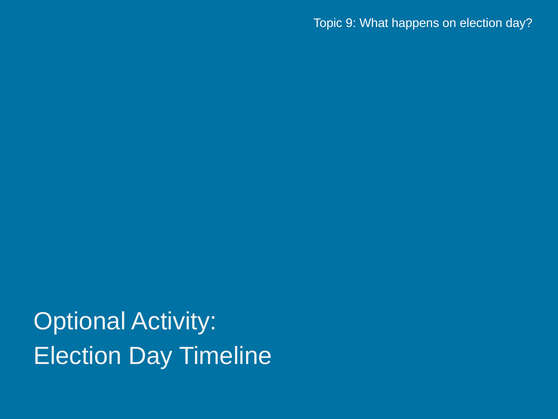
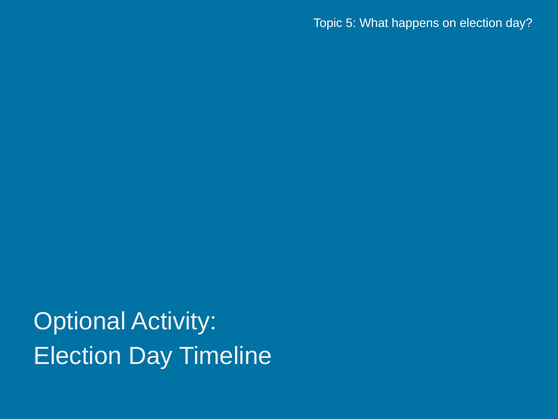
9: 9 -> 5
